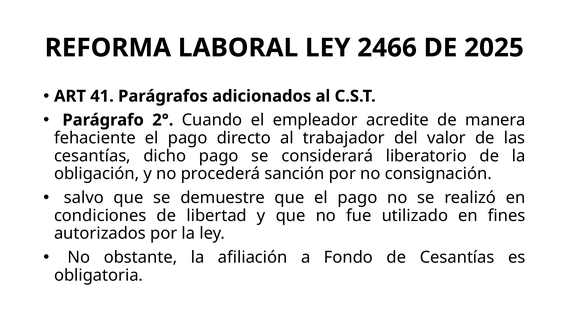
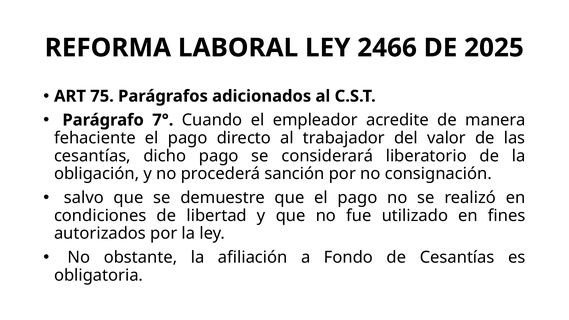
41: 41 -> 75
2°: 2° -> 7°
